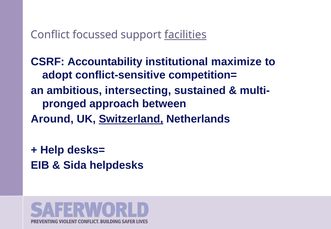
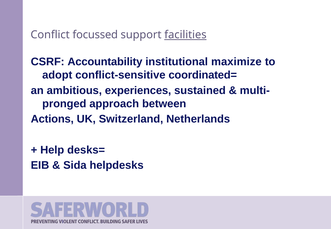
competition=: competition= -> coordinated=
intersecting: intersecting -> experiences
Around: Around -> Actions
Switzerland underline: present -> none
